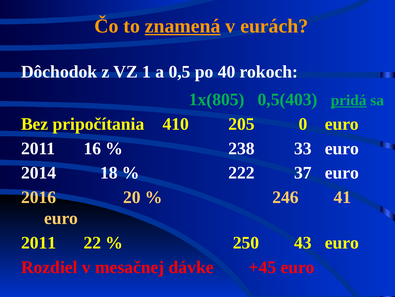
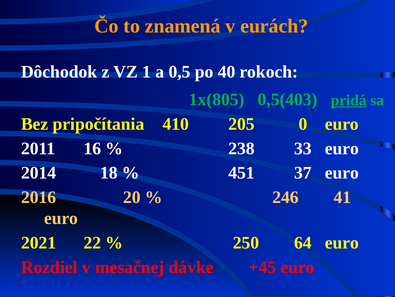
znamená underline: present -> none
222: 222 -> 451
2011 at (39, 242): 2011 -> 2021
43: 43 -> 64
